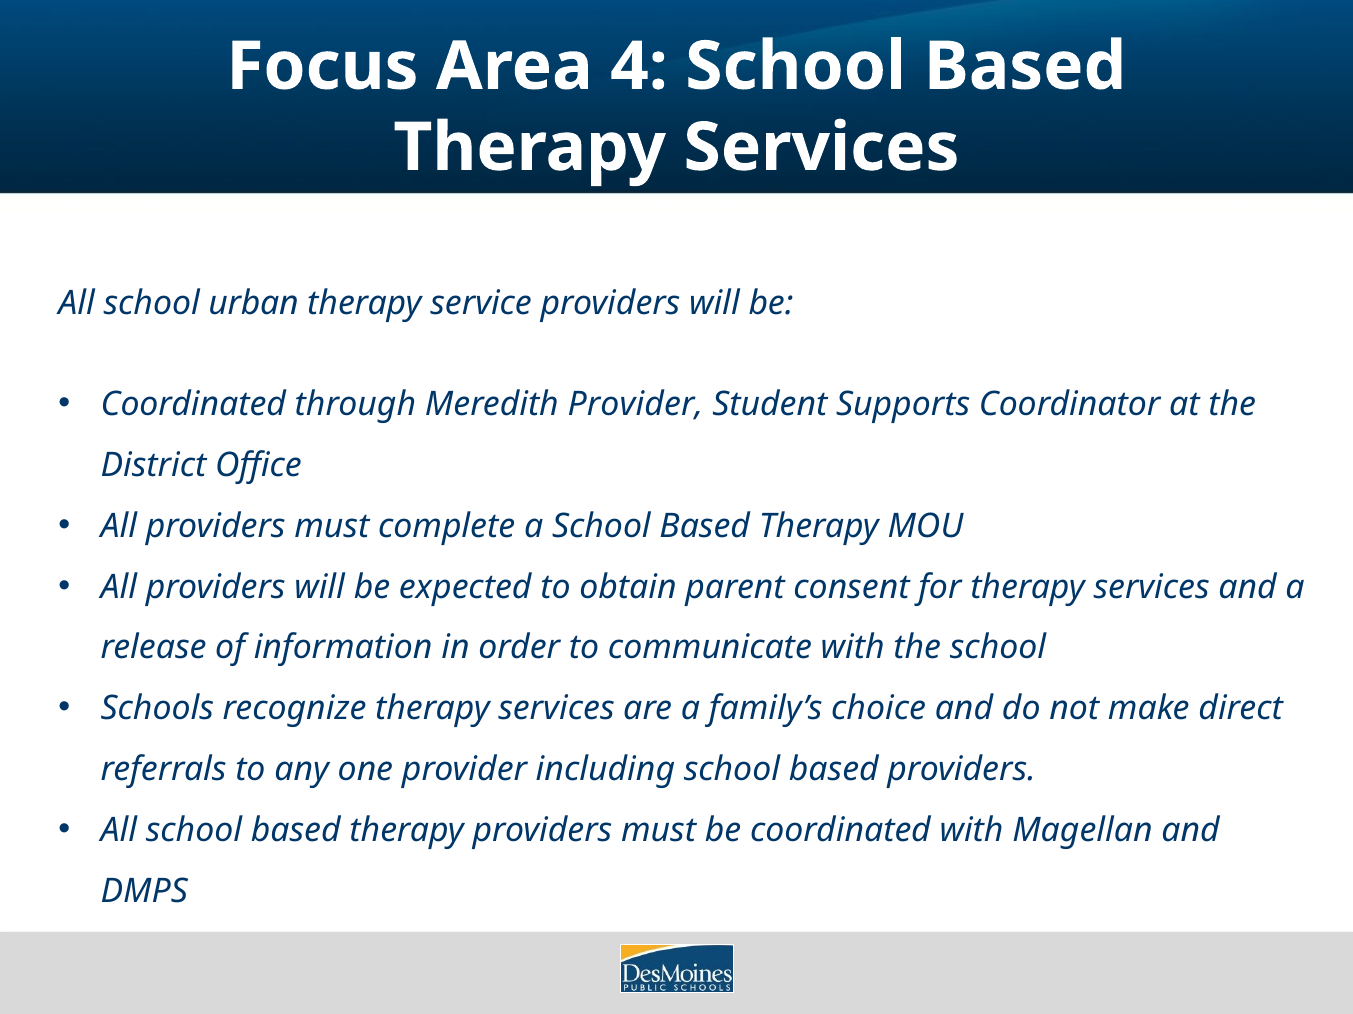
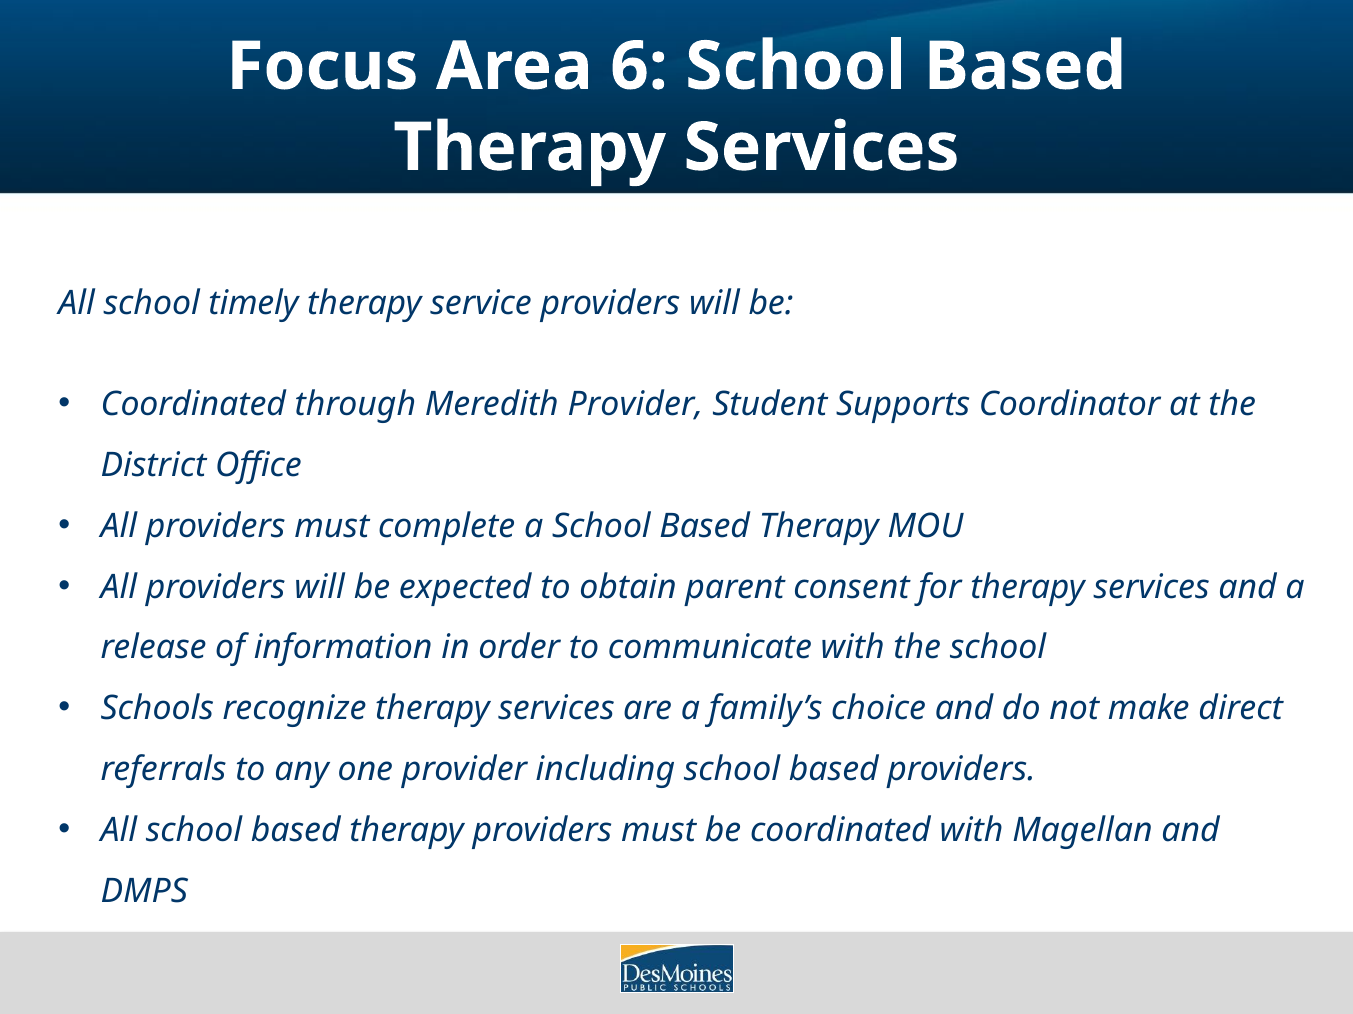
4: 4 -> 6
urban: urban -> timely
